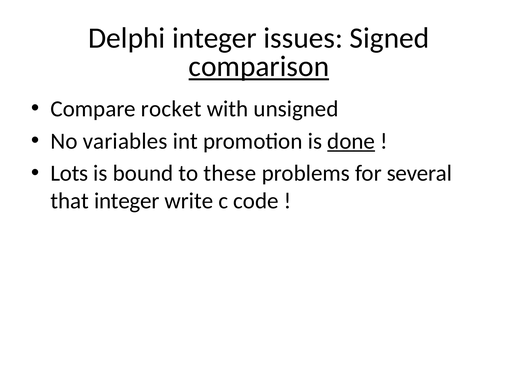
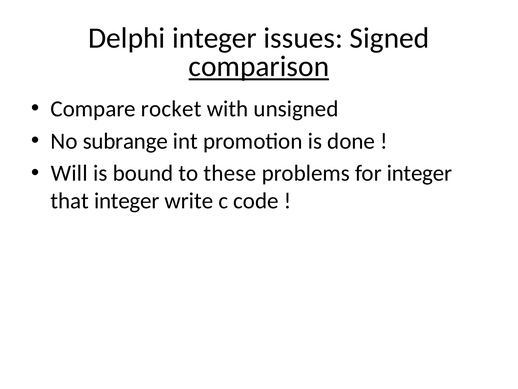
variables: variables -> subrange
done underline: present -> none
Lots: Lots -> Will
for several: several -> integer
